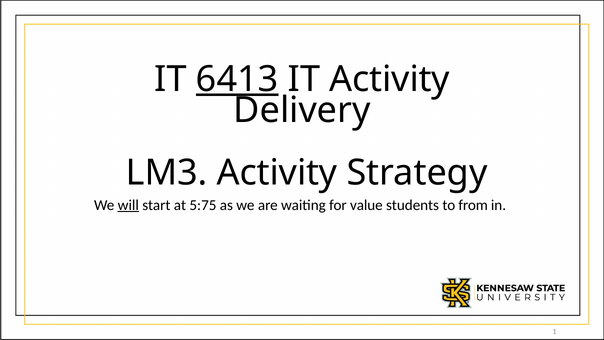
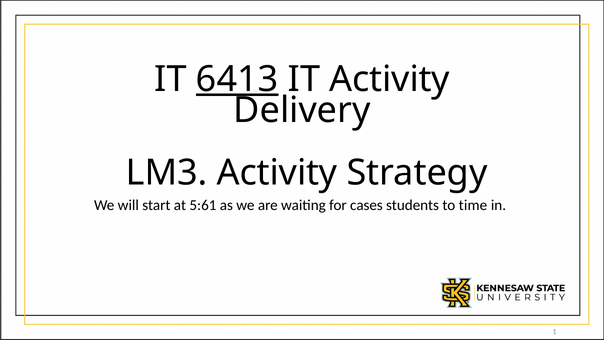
will underline: present -> none
5:75: 5:75 -> 5:61
value: value -> cases
from: from -> time
